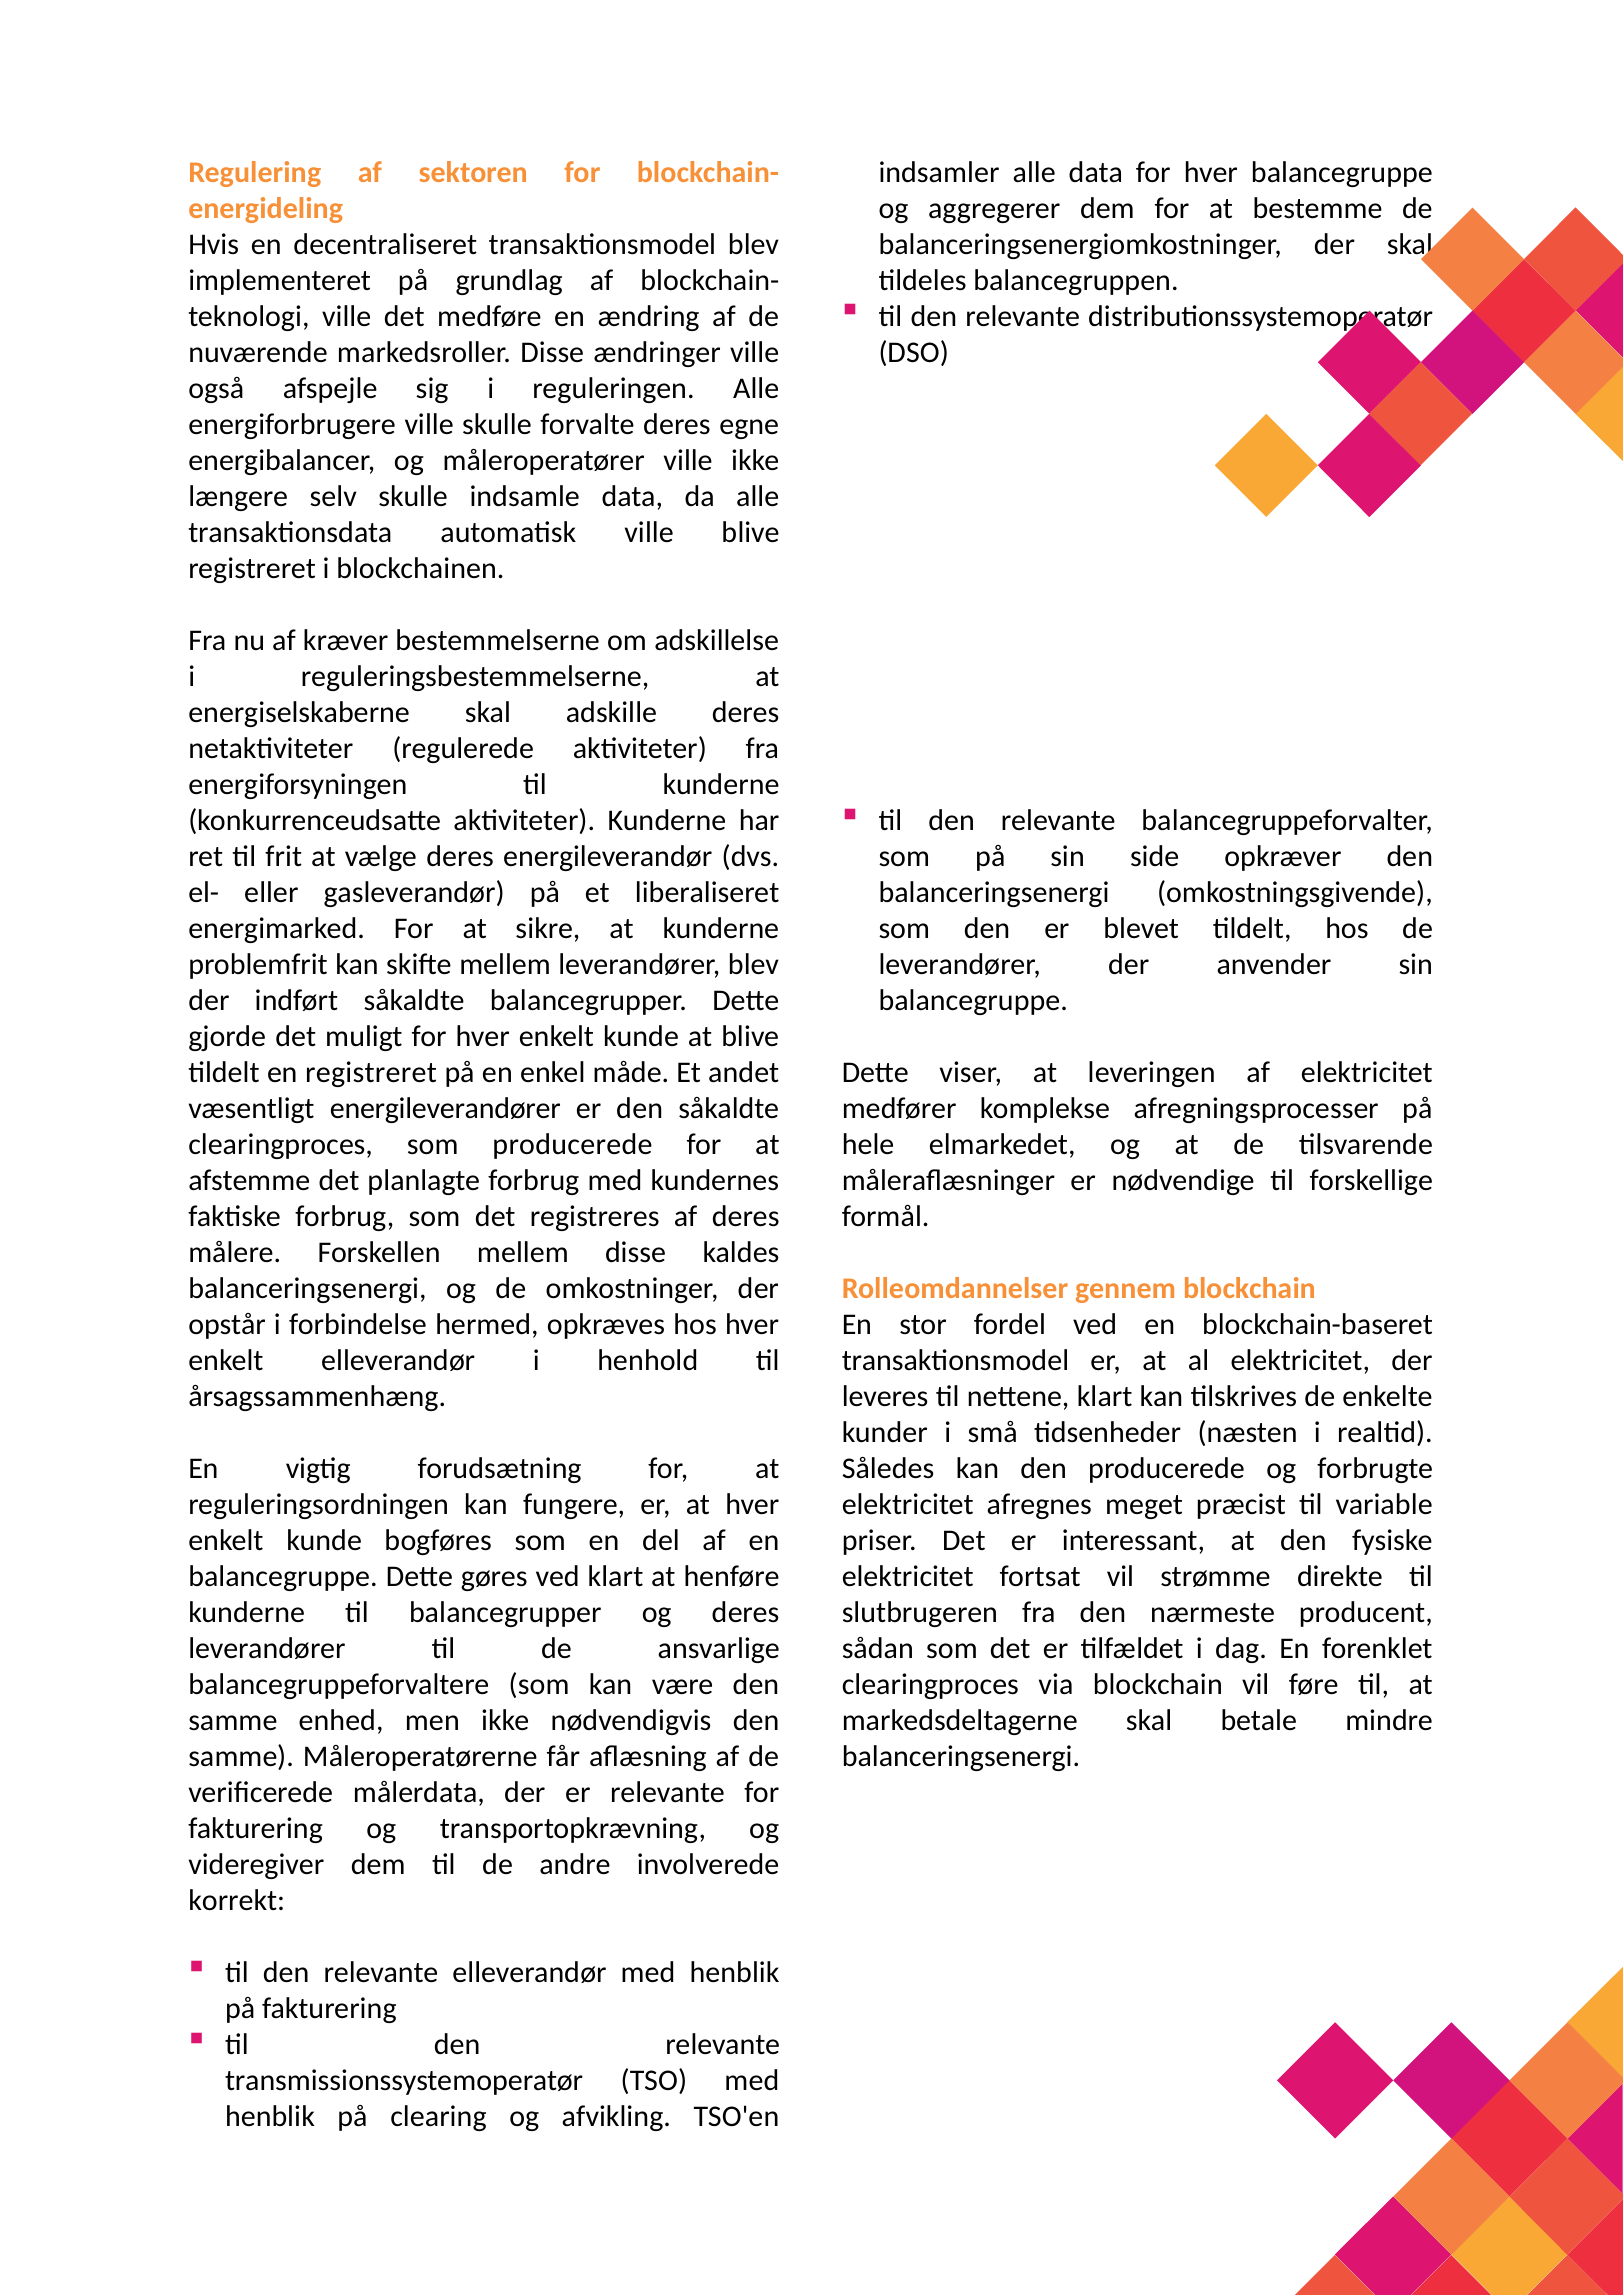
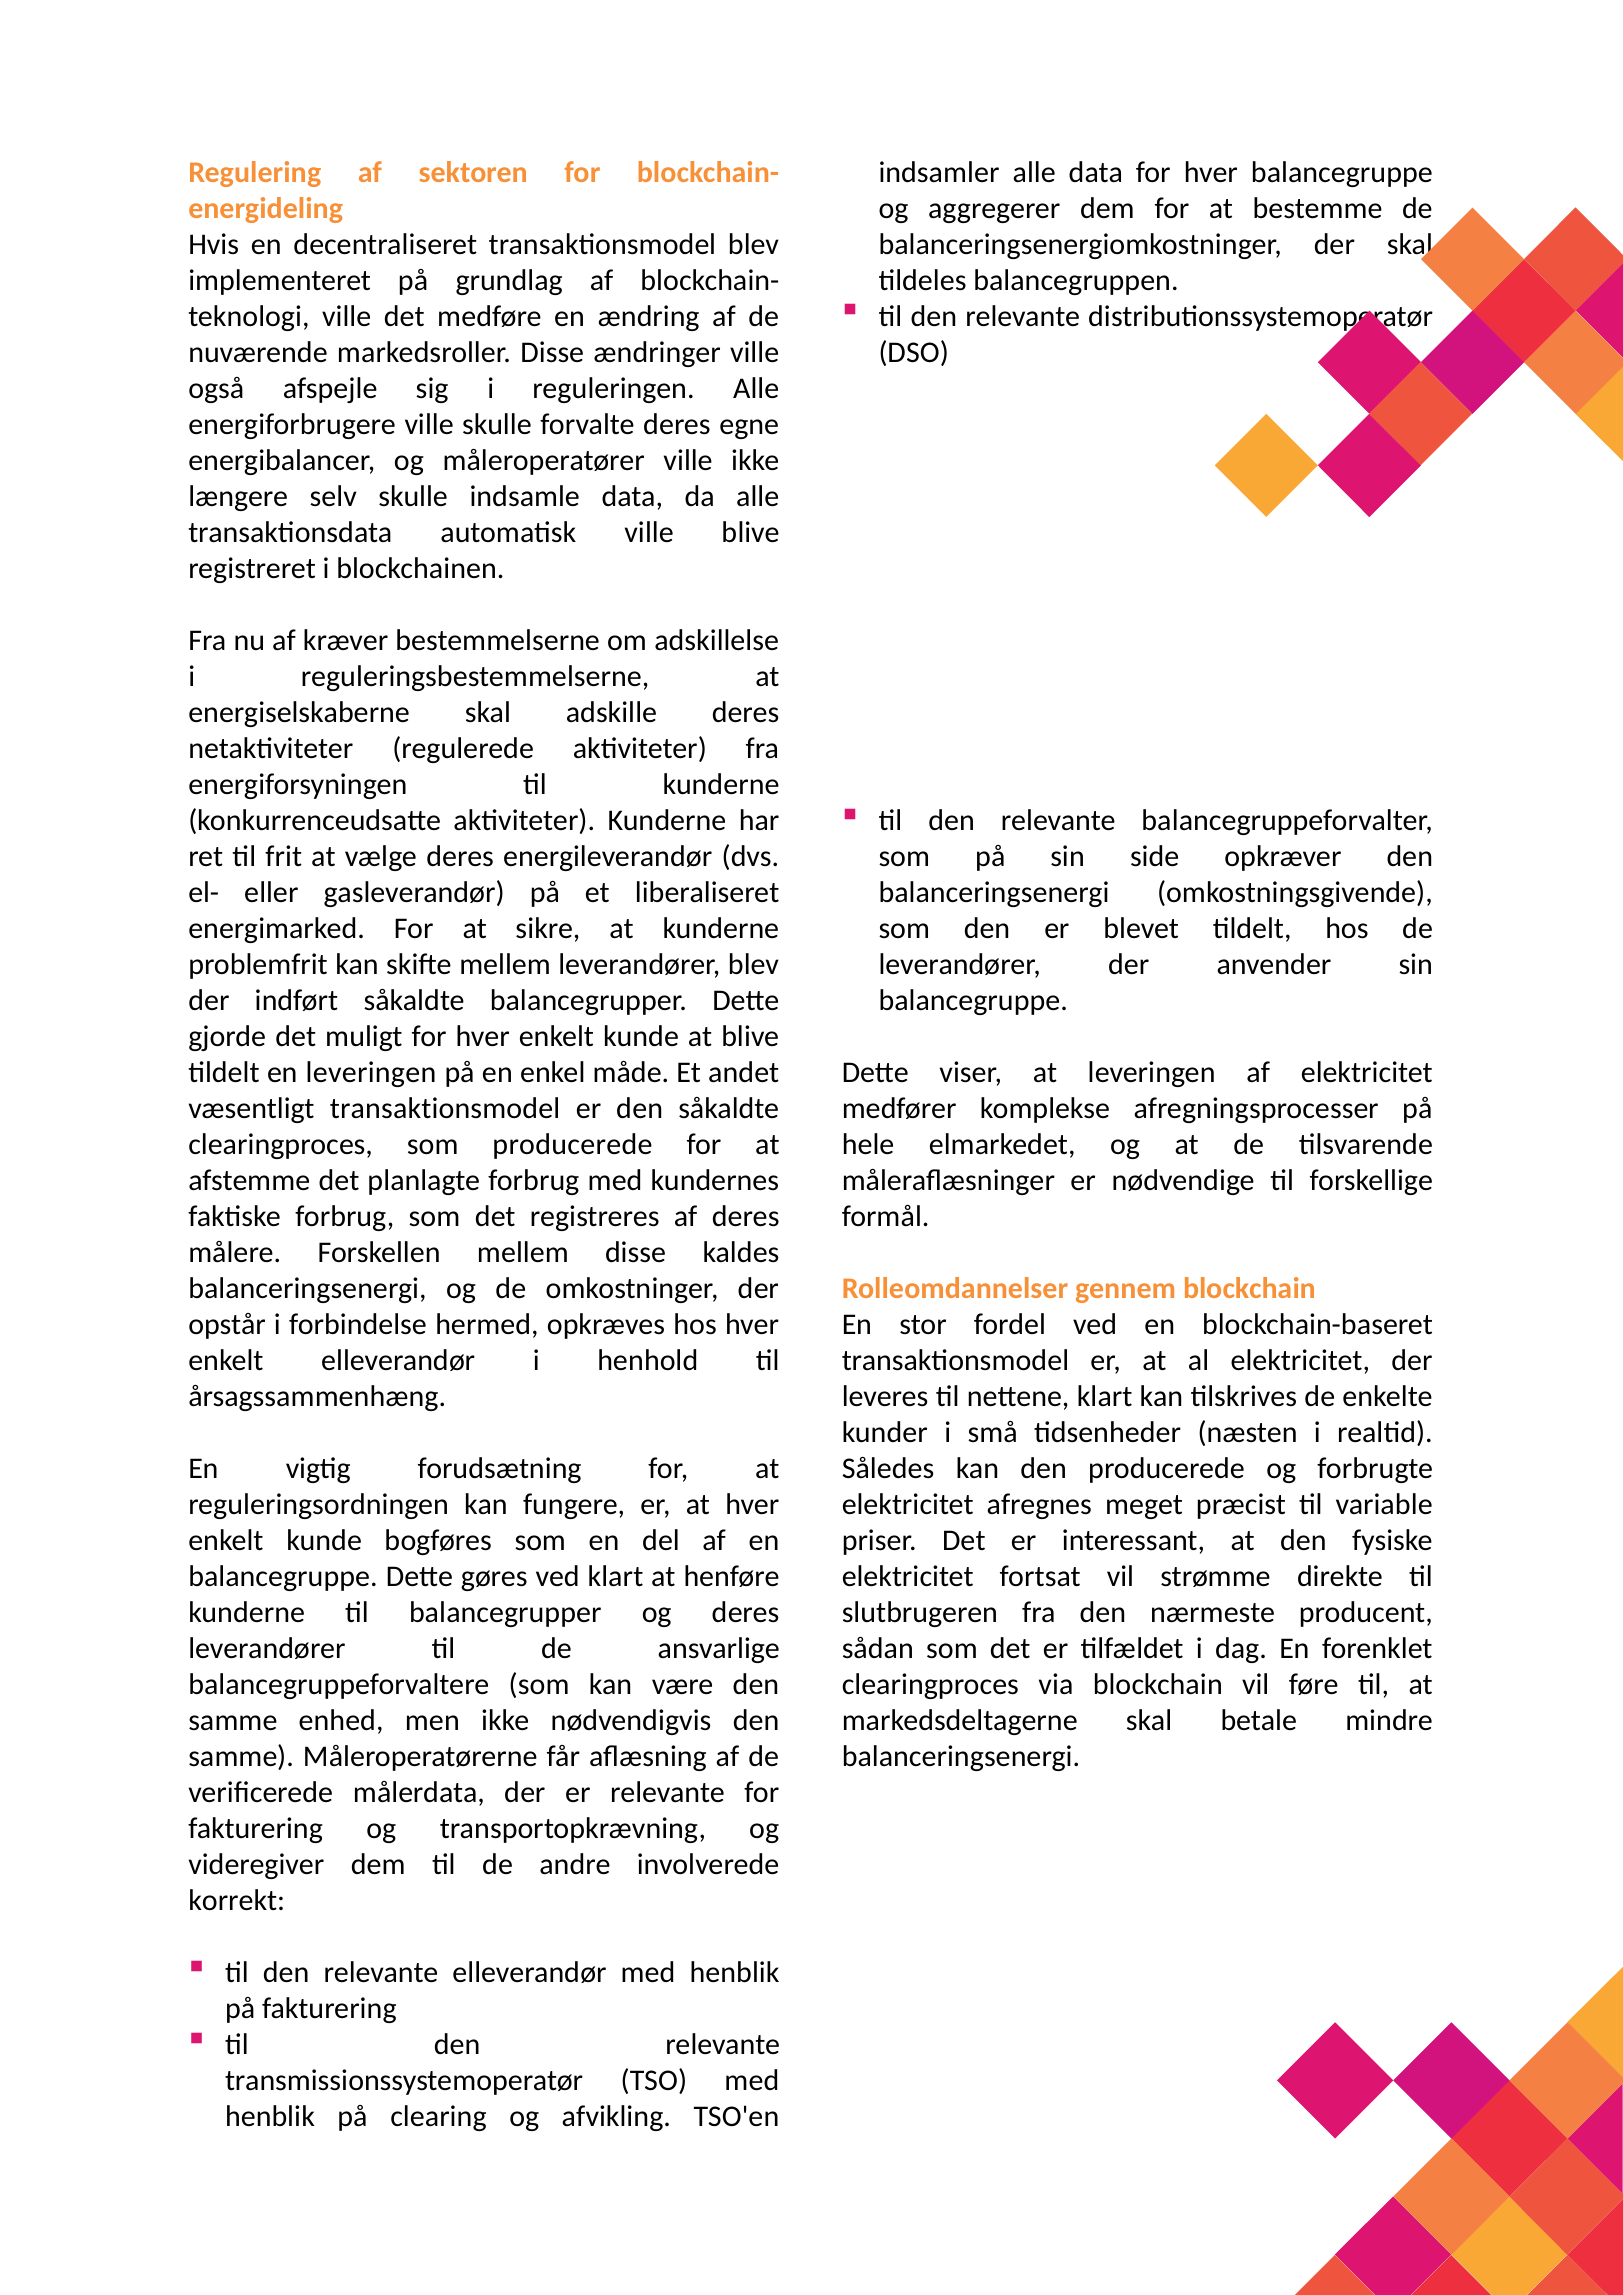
en registreret: registreret -> leveringen
væsentligt energileverandører: energileverandører -> transaktionsmodel
